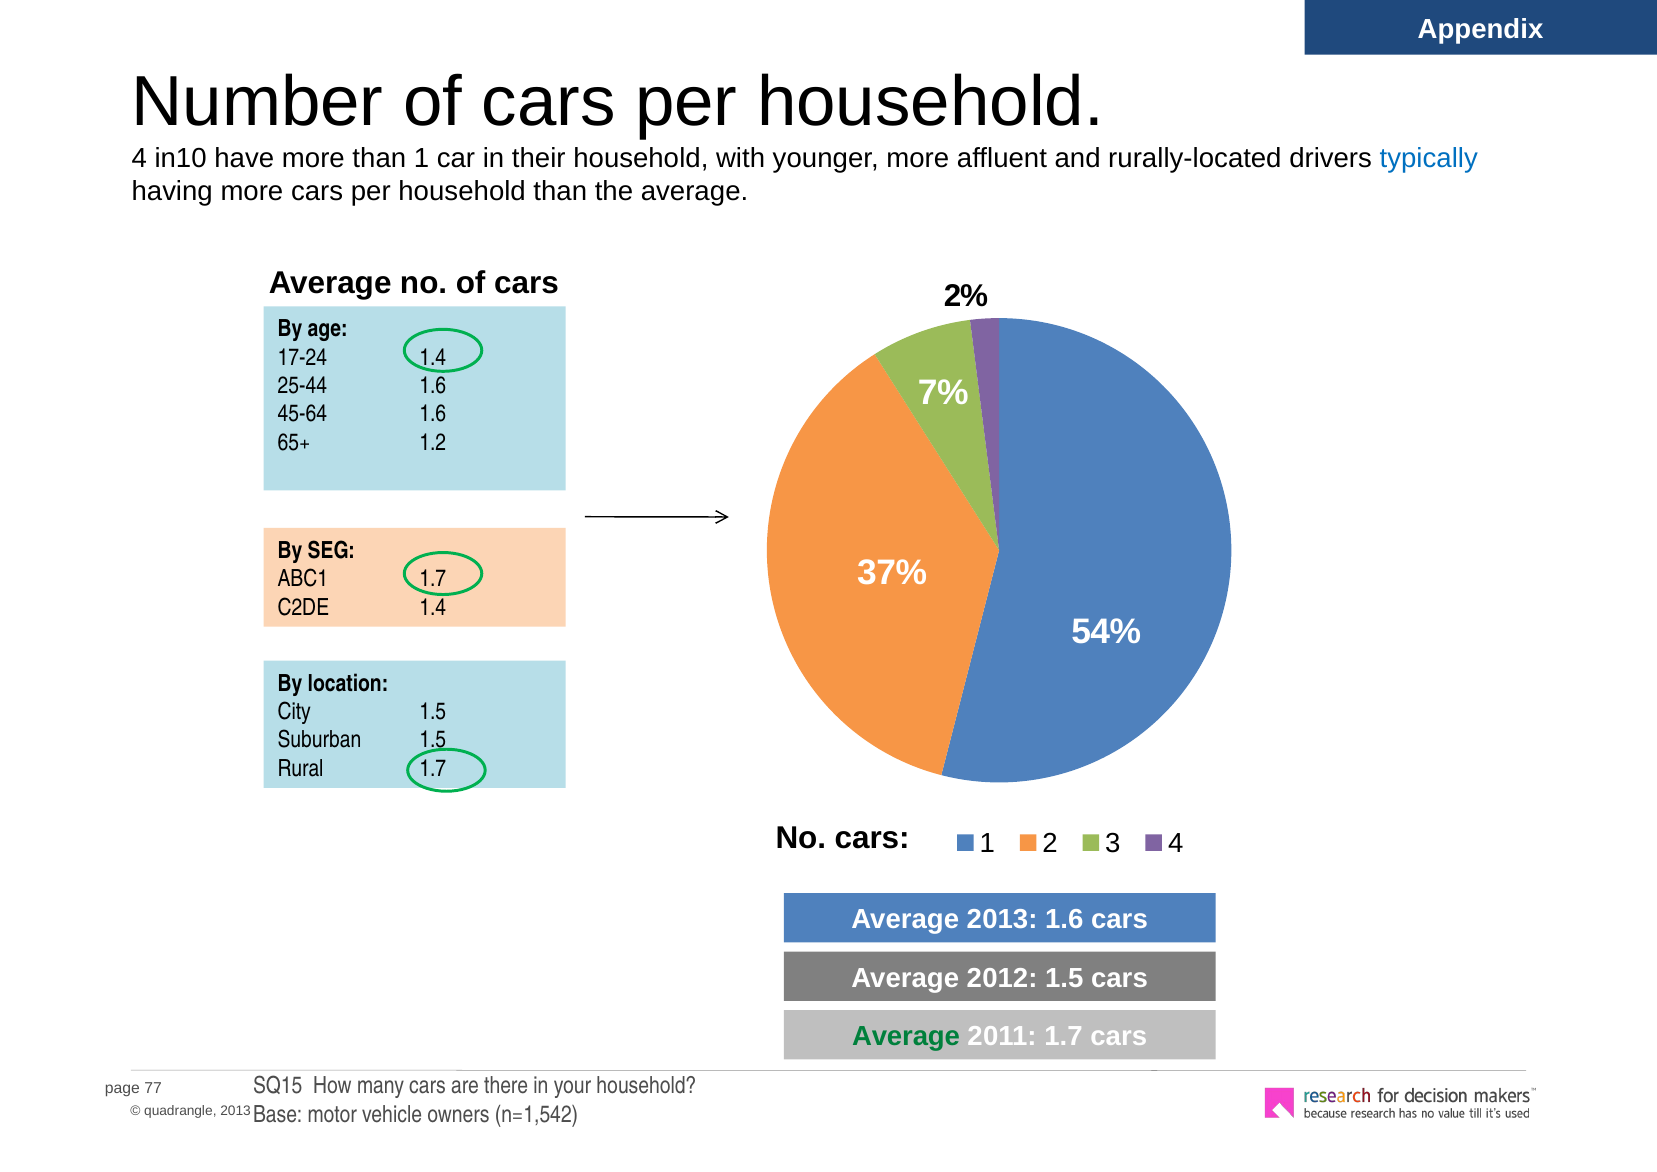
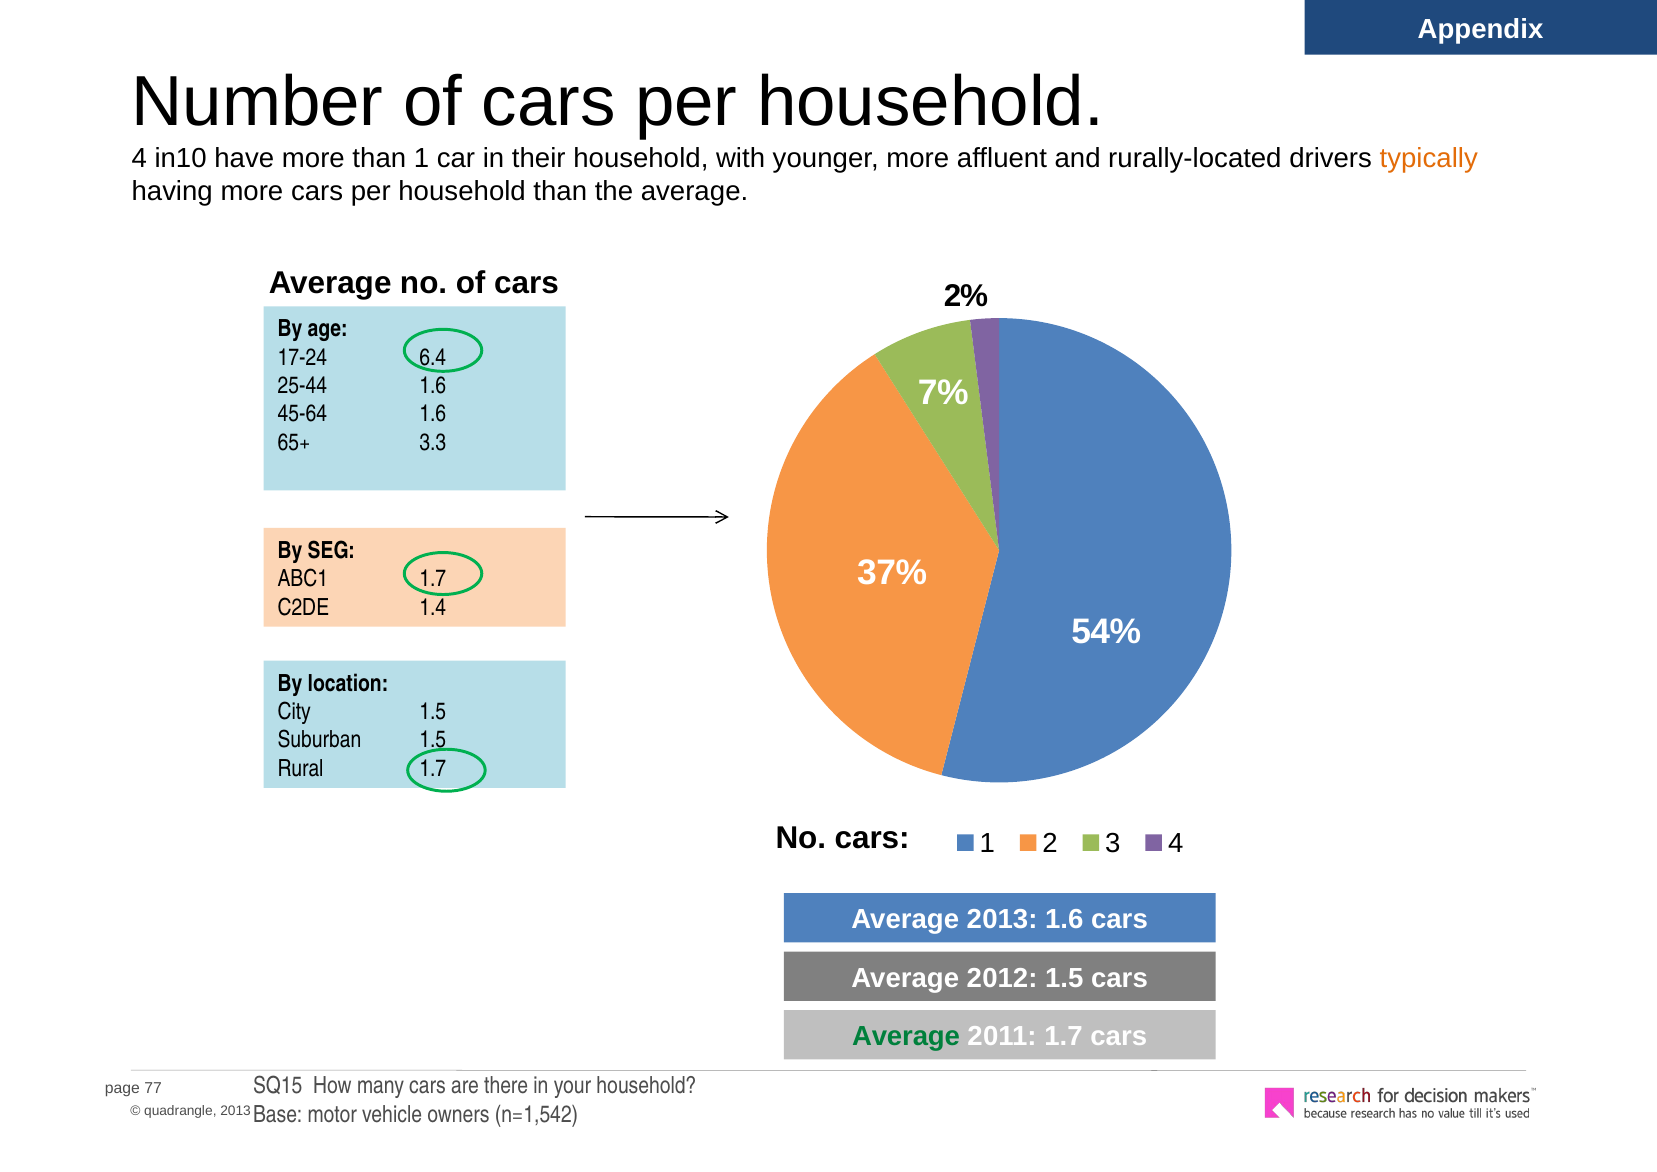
typically colour: blue -> orange
17-24 1.4: 1.4 -> 6.4
1.2: 1.2 -> 3.3
